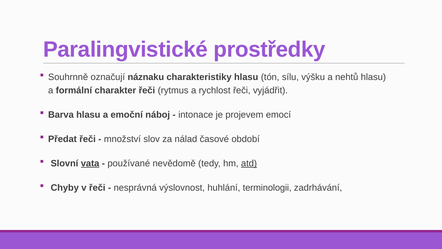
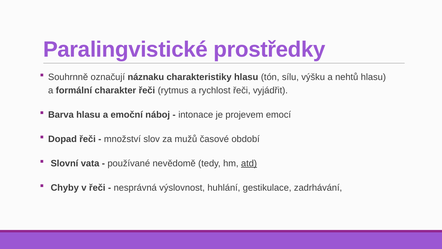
Předat: Předat -> Dopad
nálad: nálad -> mužů
vata underline: present -> none
terminologii: terminologii -> gestikulace
